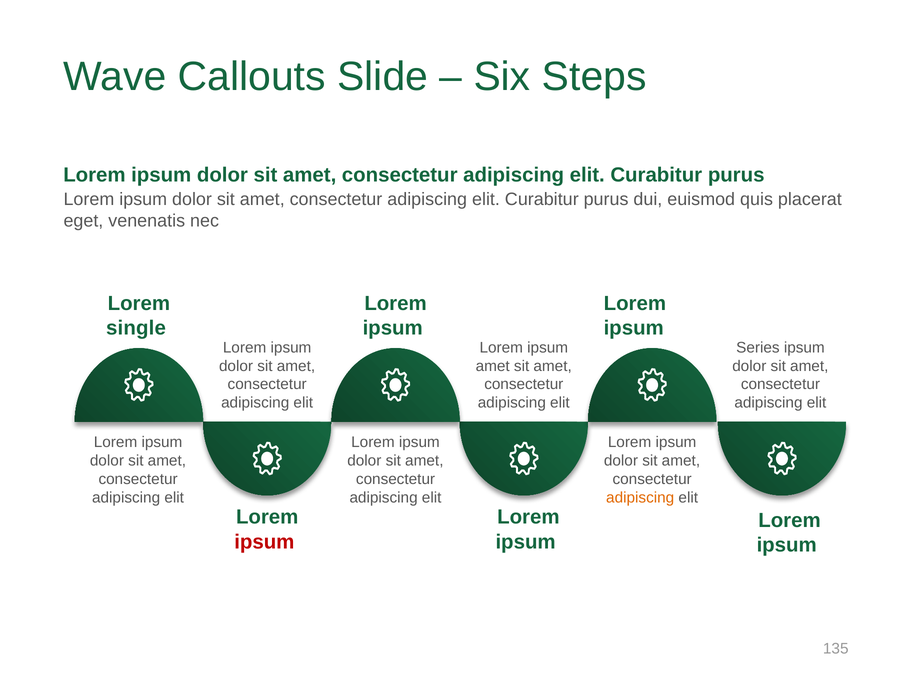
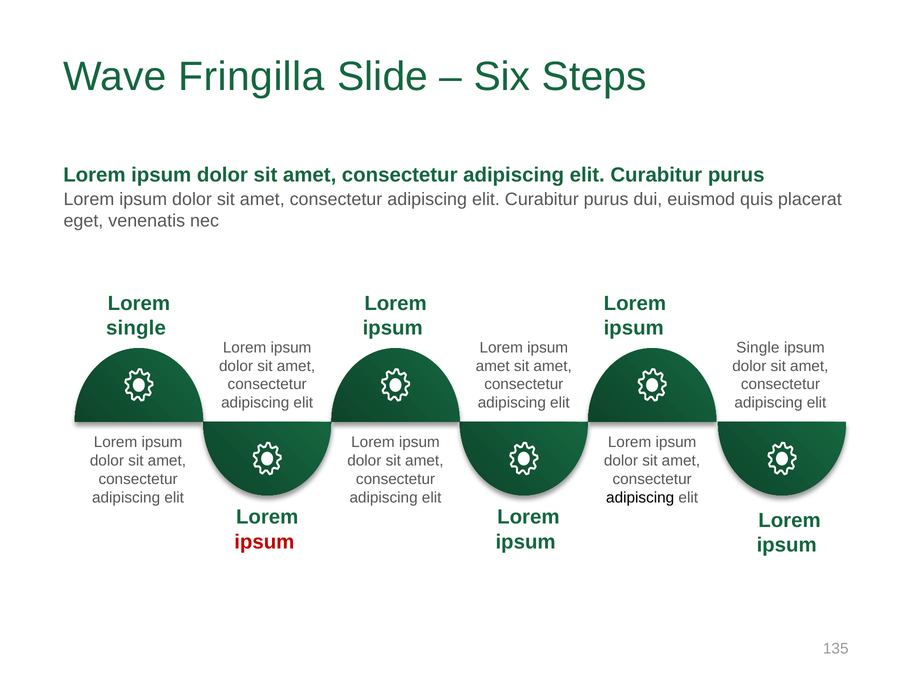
Callouts: Callouts -> Fringilla
Series at (758, 347): Series -> Single
adipiscing at (640, 497) colour: orange -> black
